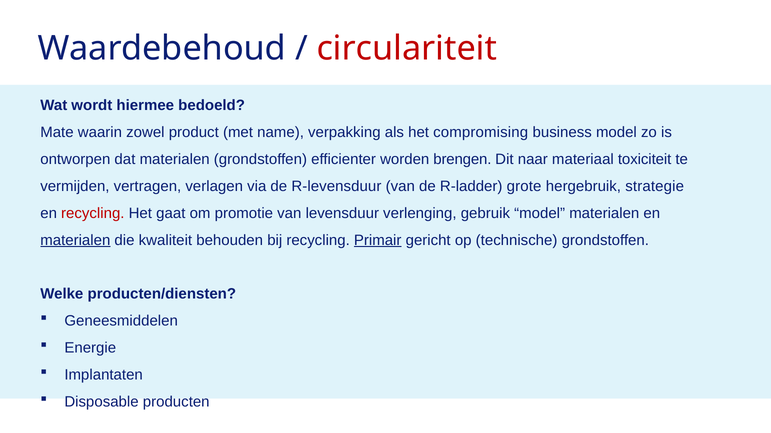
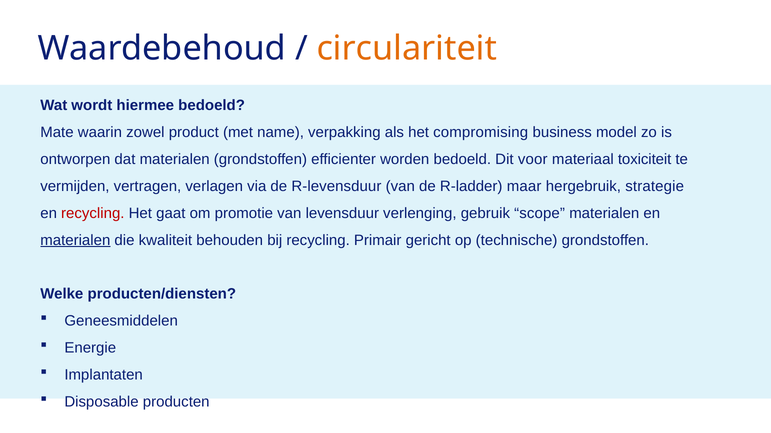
circulariteit colour: red -> orange
worden brengen: brengen -> bedoeld
naar: naar -> voor
grote: grote -> maar
gebruik model: model -> scope
Primair underline: present -> none
